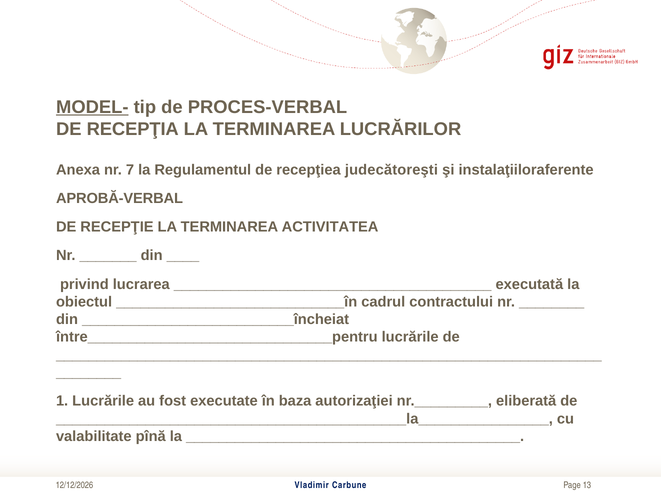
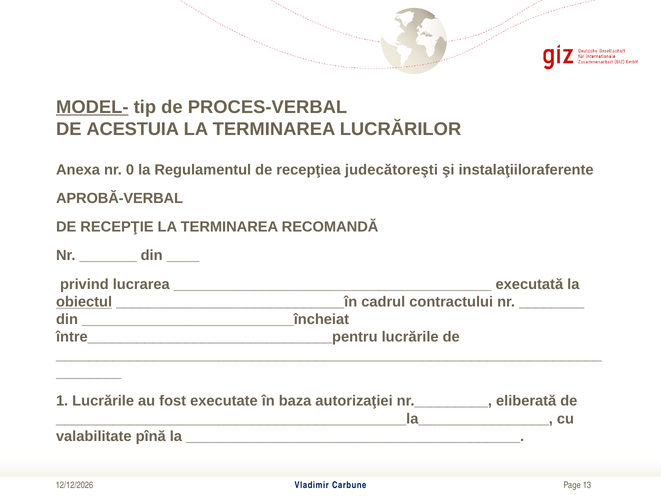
RECEPŢIA: RECEPŢIA -> ACESTUIA
7: 7 -> 0
ACTIVITATEA: ACTIVITATEA -> RECOMANDĂ
obiectul underline: none -> present
